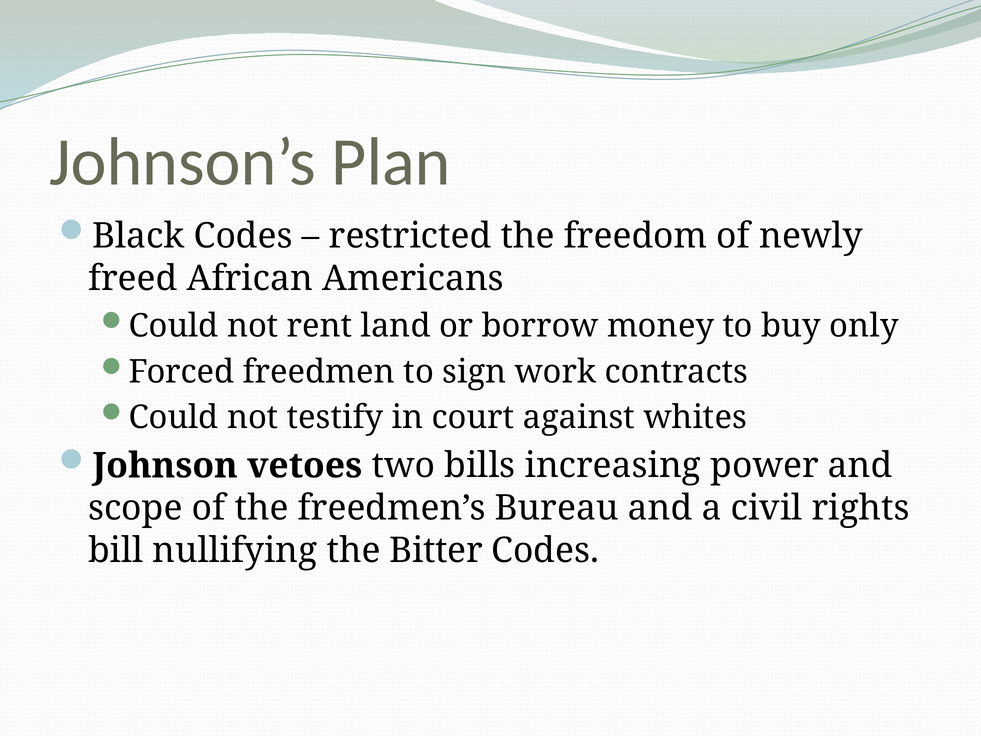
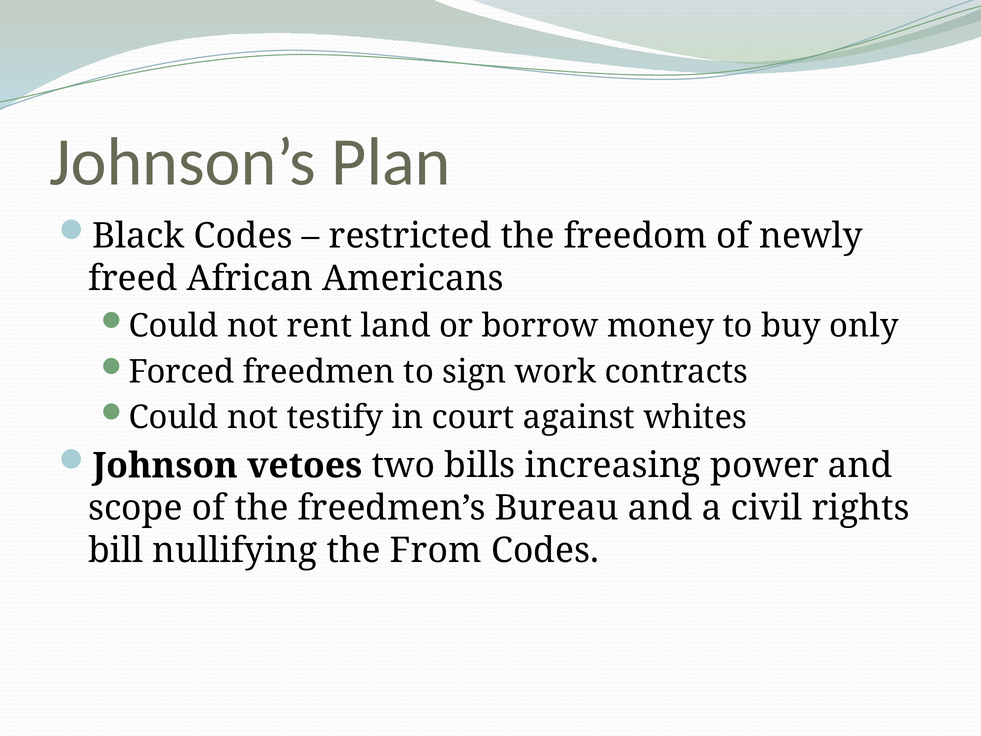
Bitter: Bitter -> From
